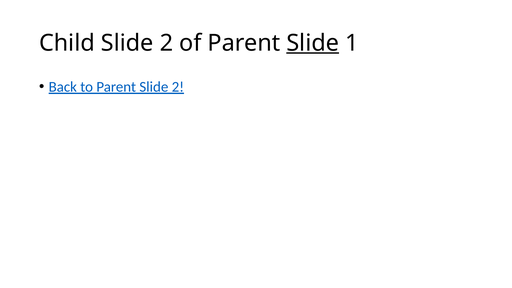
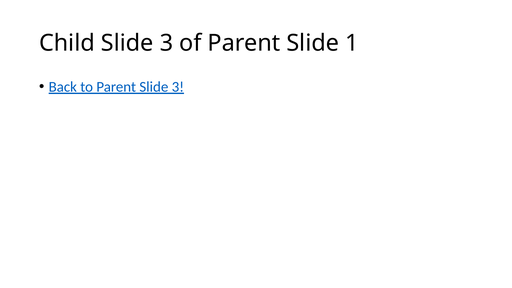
Child Slide 2: 2 -> 3
Slide at (313, 43) underline: present -> none
Parent Slide 2: 2 -> 3
